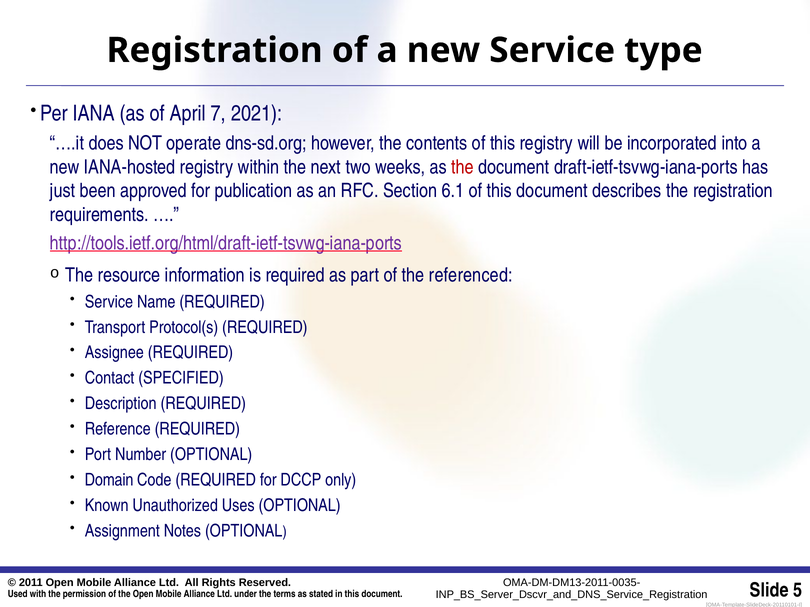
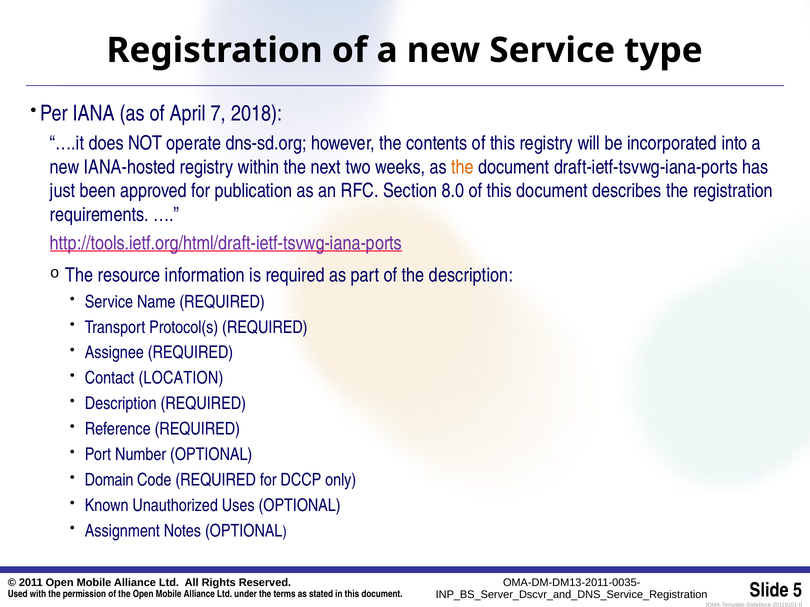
2021: 2021 -> 2018
the at (463, 167) colour: red -> orange
6.1: 6.1 -> 8.0
the referenced: referenced -> description
SPECIFIED: SPECIFIED -> LOCATION
